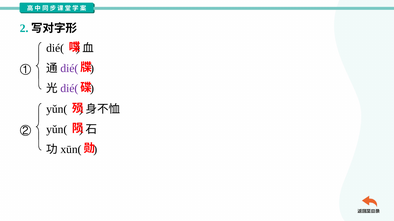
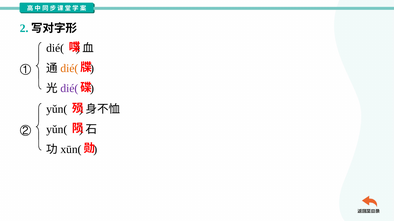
dié( at (69, 68) colour: purple -> orange
